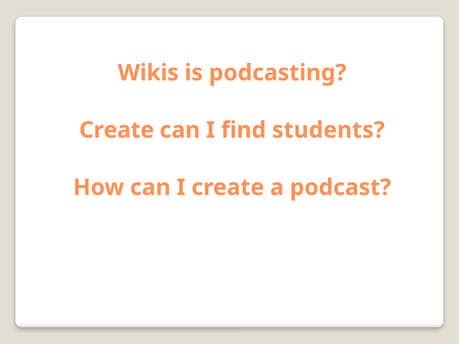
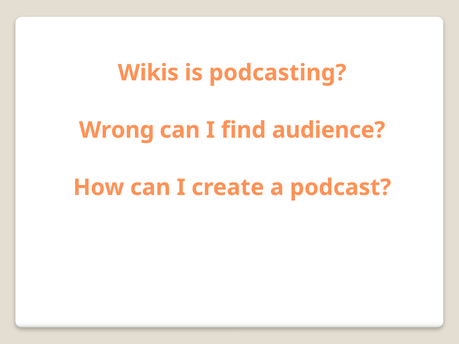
Create at (117, 130): Create -> Wrong
students: students -> audience
